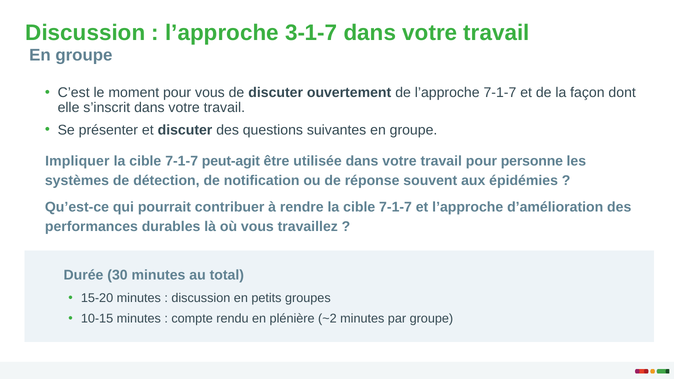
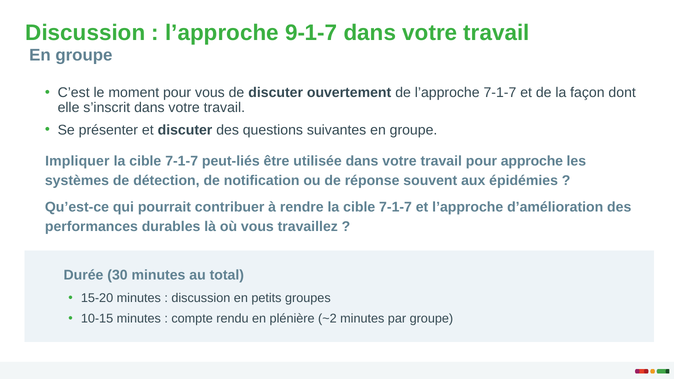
3-1-7: 3-1-7 -> 9-1-7
peut-agit: peut-agit -> peut-liés
personne: personne -> approche
